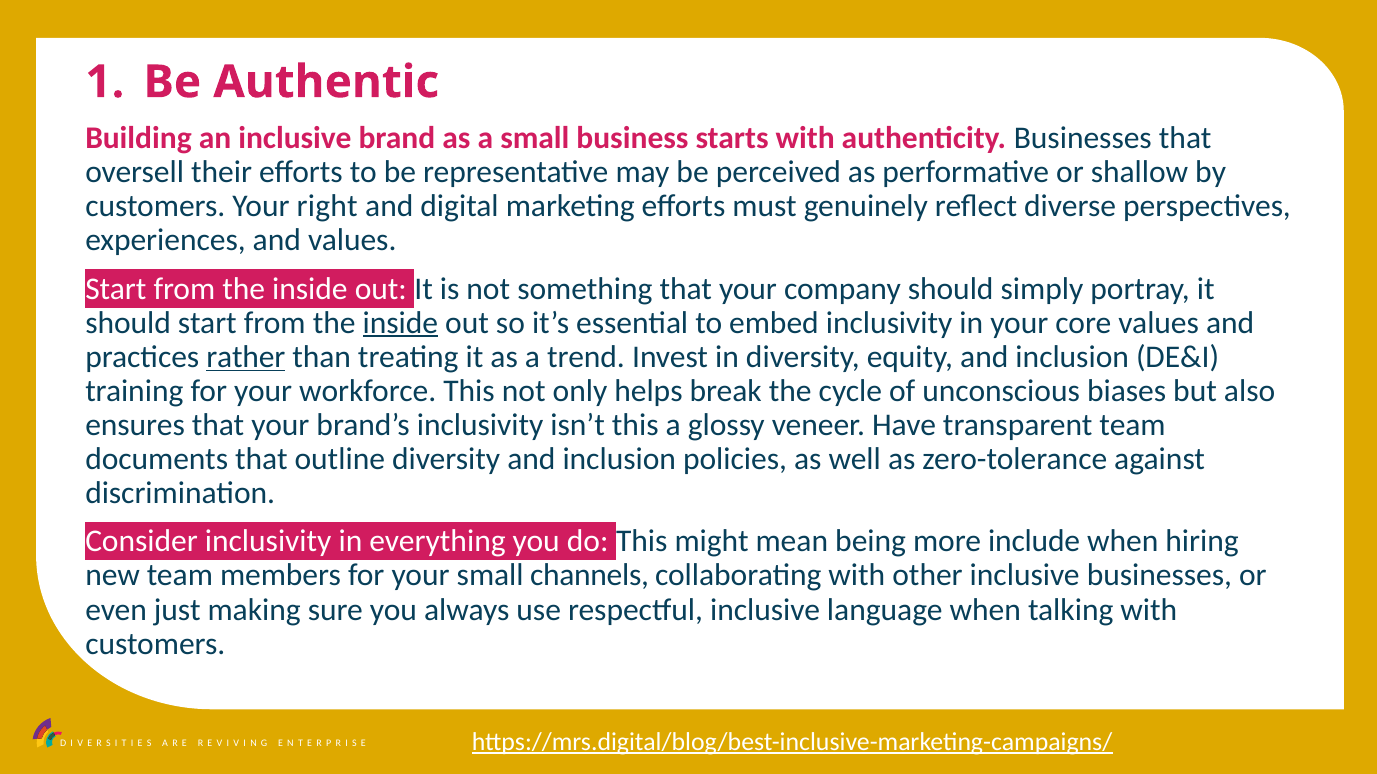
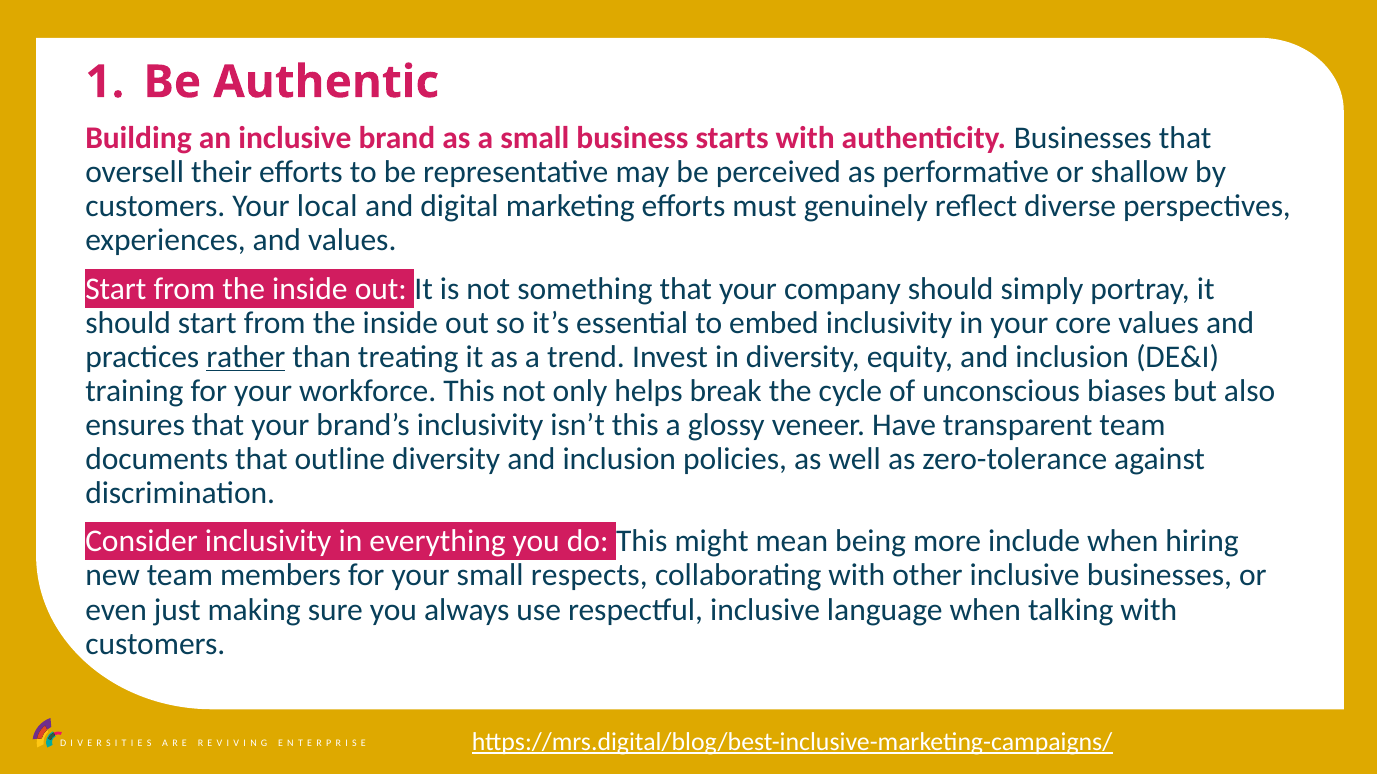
right: right -> local
inside at (400, 323) underline: present -> none
channels: channels -> respects
